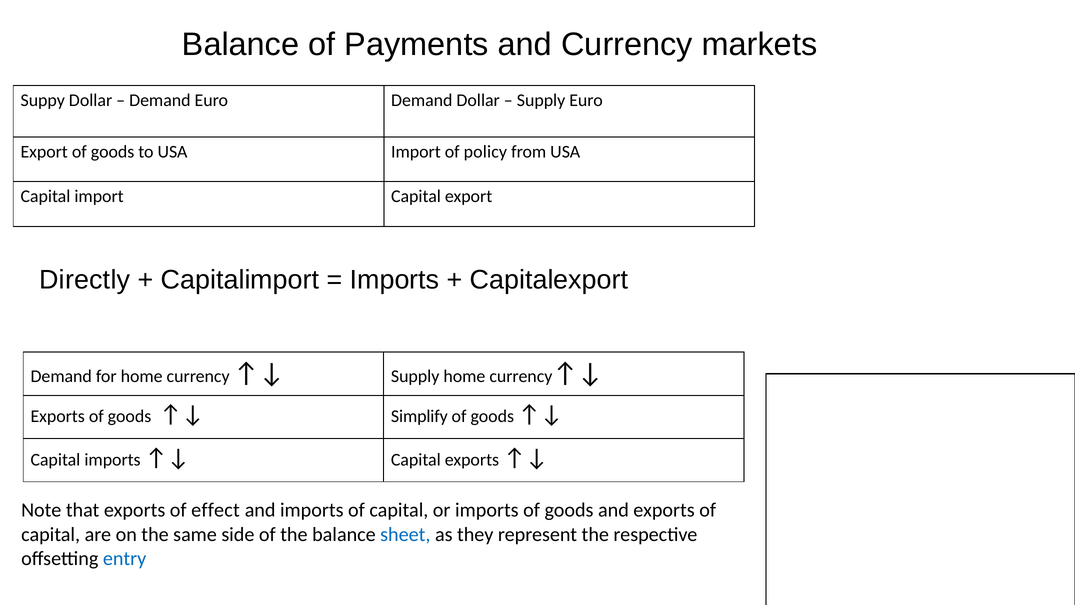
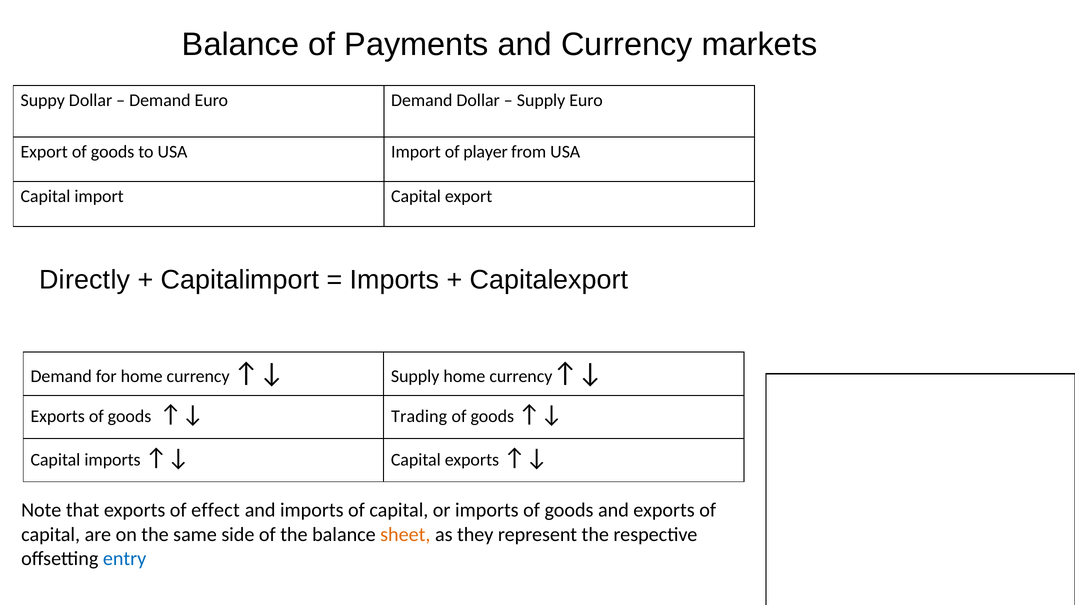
policy: policy -> player
Simplify: Simplify -> Trading
sheet colour: blue -> orange
